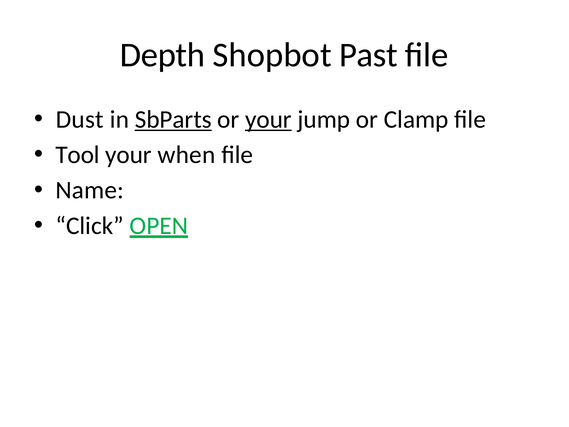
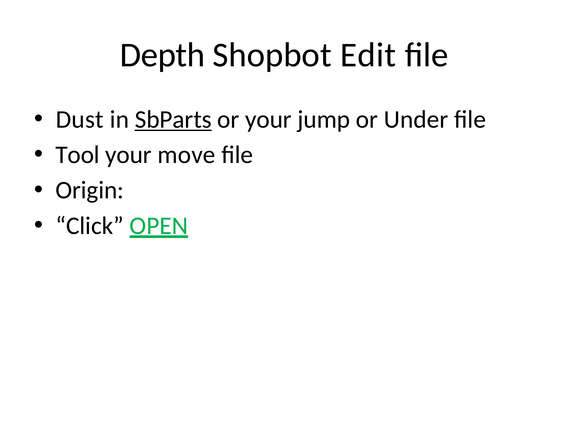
Past: Past -> Edit
your at (268, 119) underline: present -> none
Clamp: Clamp -> Under
when: when -> move
Name: Name -> Origin
